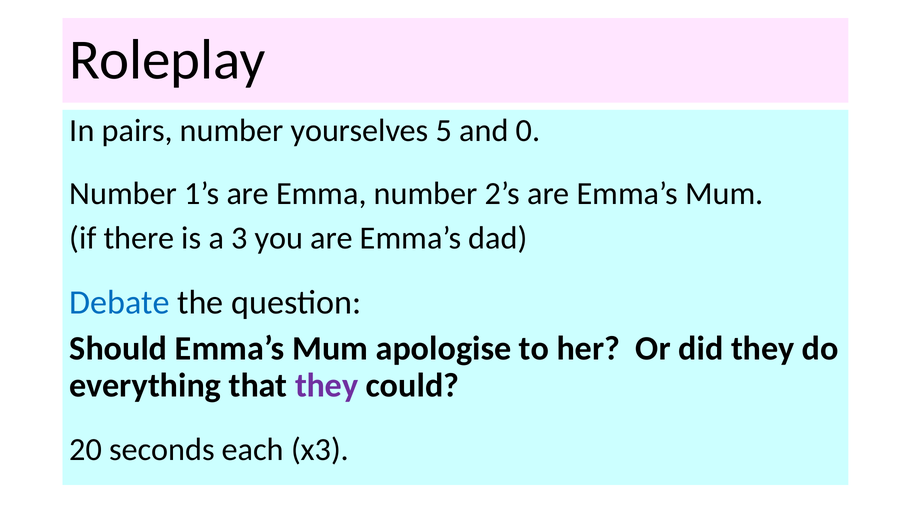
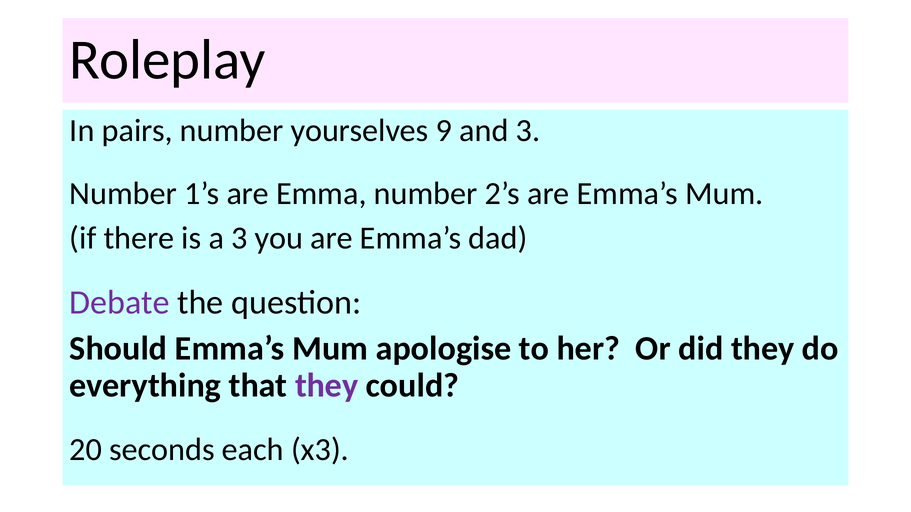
5: 5 -> 9
and 0: 0 -> 3
Debate colour: blue -> purple
